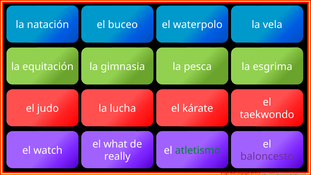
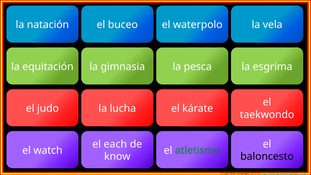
what: what -> each
really: really -> know
baloncesto colour: purple -> black
